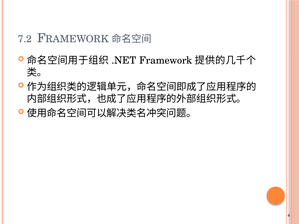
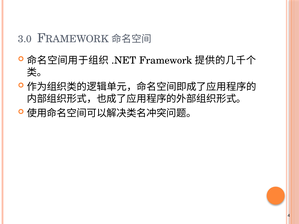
7.2: 7.2 -> 3.0
